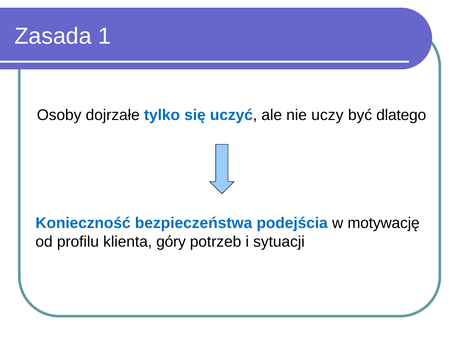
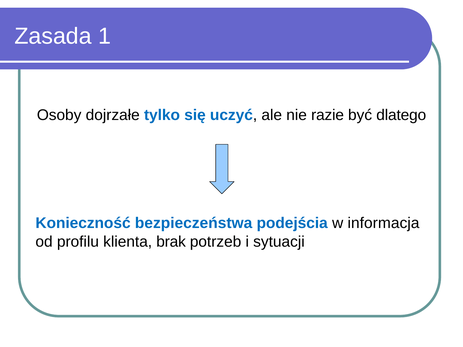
uczy: uczy -> razie
motywację: motywację -> informacja
góry: góry -> brak
